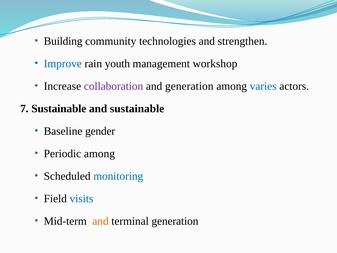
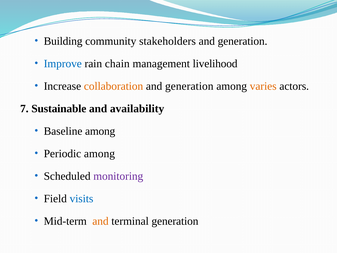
technologies: technologies -> stakeholders
strengthen at (243, 41): strengthen -> generation
youth: youth -> chain
workshop: workshop -> livelihood
collaboration colour: purple -> orange
varies colour: blue -> orange
and sustainable: sustainable -> availability
Baseline gender: gender -> among
monitoring colour: blue -> purple
